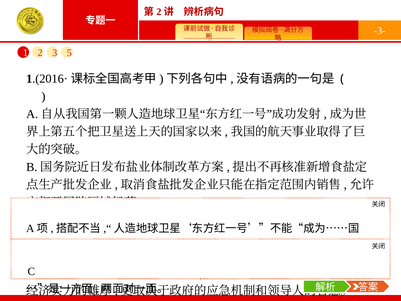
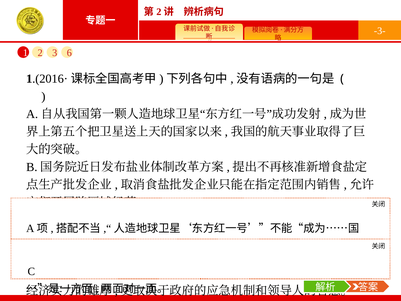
5: 5 -> 6
